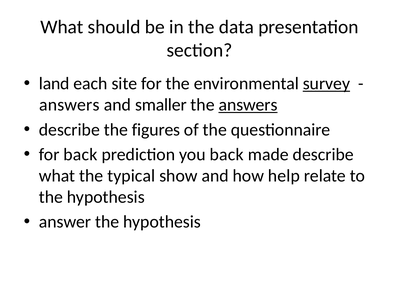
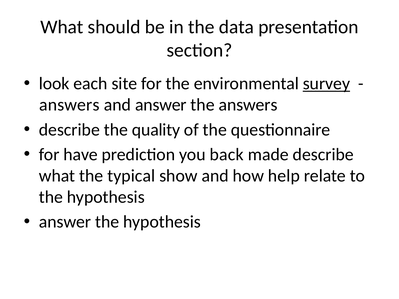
land: land -> look
and smaller: smaller -> answer
answers at (248, 105) underline: present -> none
figures: figures -> quality
for back: back -> have
